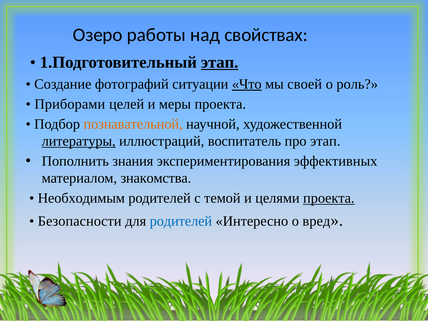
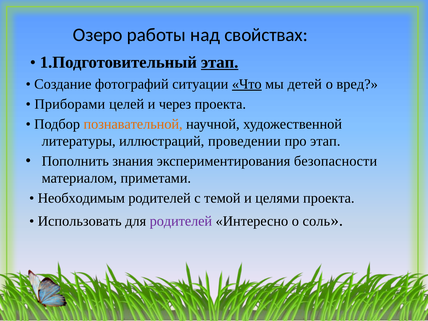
своей: своей -> детей
роль: роль -> вред
меры: меры -> через
литературы underline: present -> none
воспитатель: воспитатель -> проведении
эффективных: эффективных -> безопасности
знакомства: знакомства -> приметами
проекта at (329, 198) underline: present -> none
Безопасности: Безопасности -> Использовать
родителей at (181, 221) colour: blue -> purple
вред: вред -> соль
